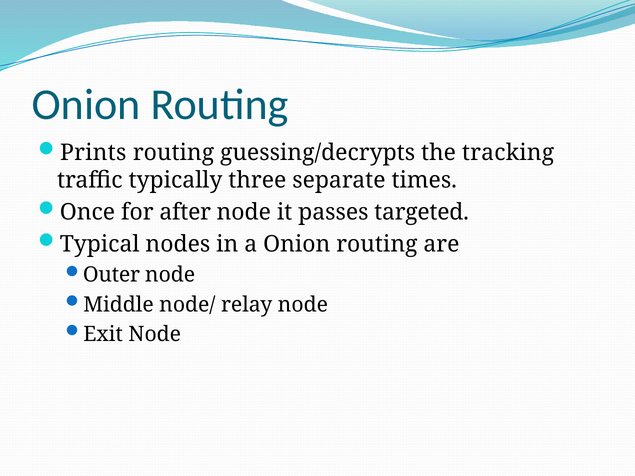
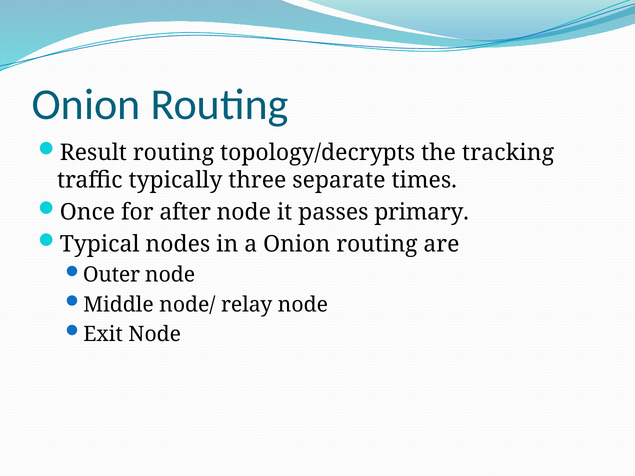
Prints: Prints -> Result
guessing/decrypts: guessing/decrypts -> topology/decrypts
targeted: targeted -> primary
